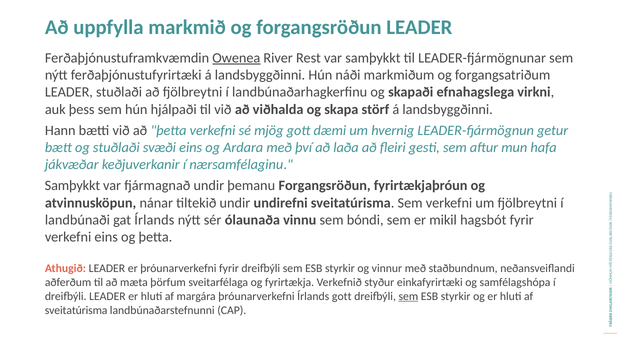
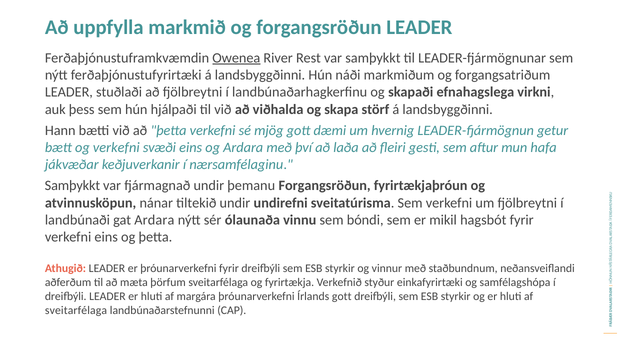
og stuðlaði: stuðlaði -> verkefni
gat Írlands: Írlands -> Ardara
sem at (408, 296) underline: present -> none
sveitatúrisma at (76, 310): sveitatúrisma -> sveitarfélaga
